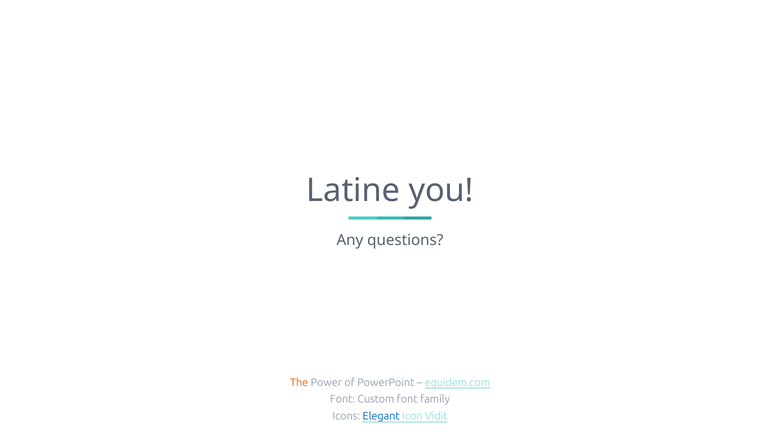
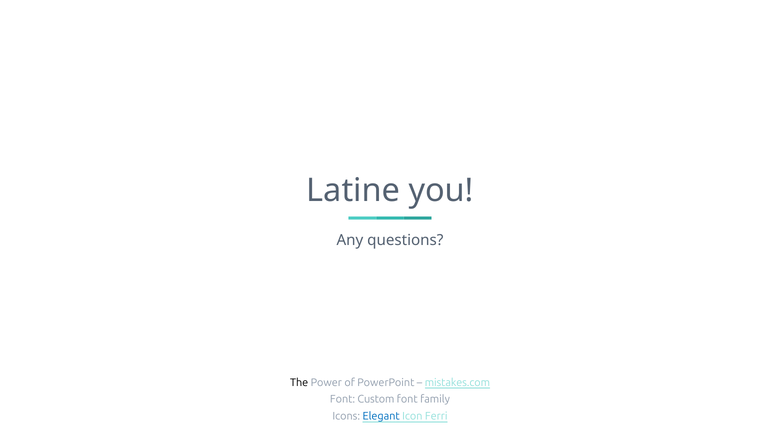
The colour: orange -> black
equidem.com: equidem.com -> mistakes.com
Vidit: Vidit -> Ferri
